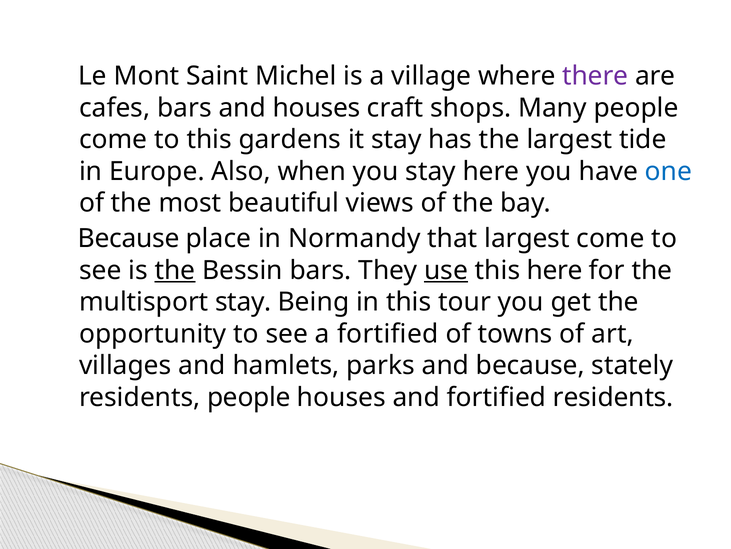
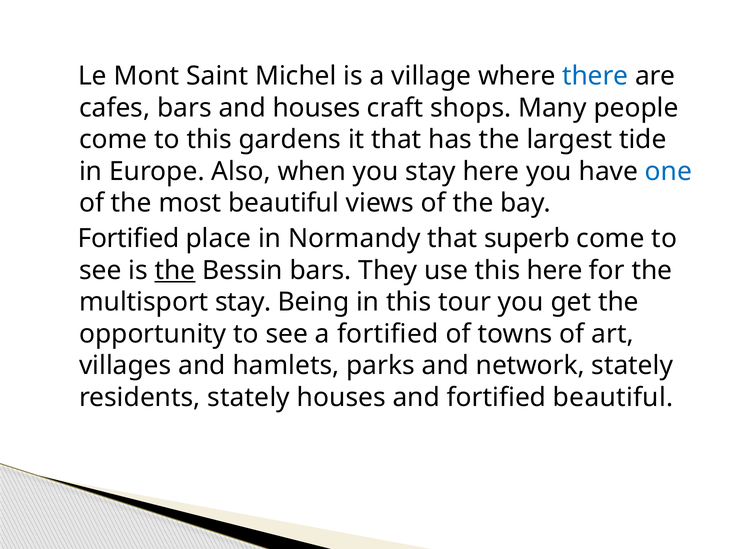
there colour: purple -> blue
it stay: stay -> that
Because at (129, 238): Because -> Fortified
that largest: largest -> superb
use underline: present -> none
and because: because -> network
residents people: people -> stately
fortified residents: residents -> beautiful
